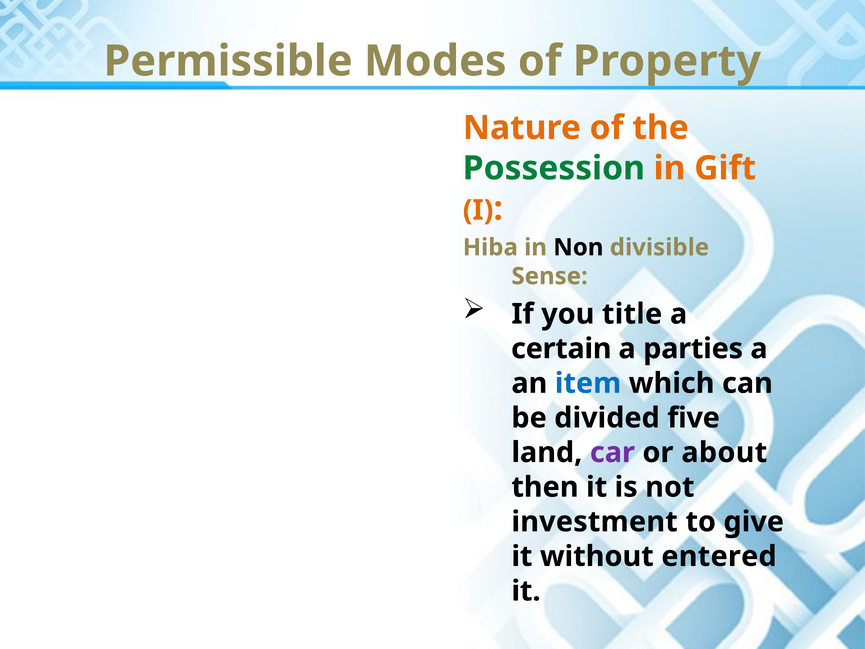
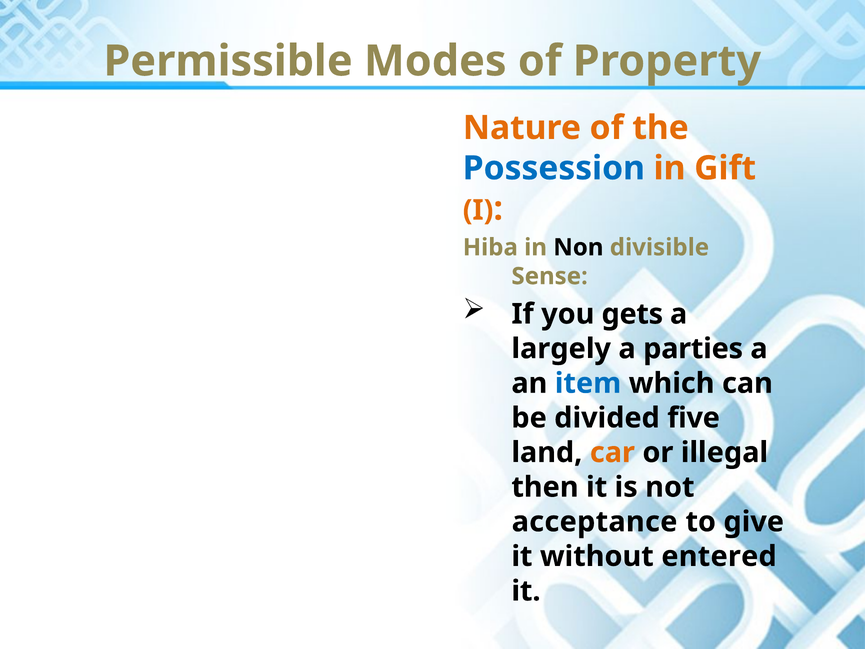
Possession colour: green -> blue
title: title -> gets
certain: certain -> largely
car colour: purple -> orange
about: about -> illegal
investment: investment -> acceptance
